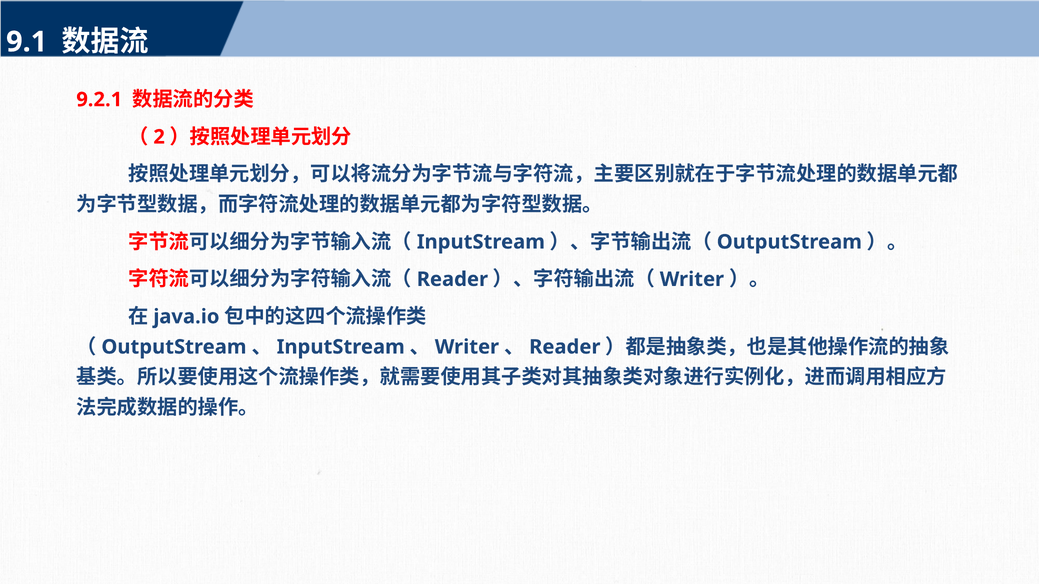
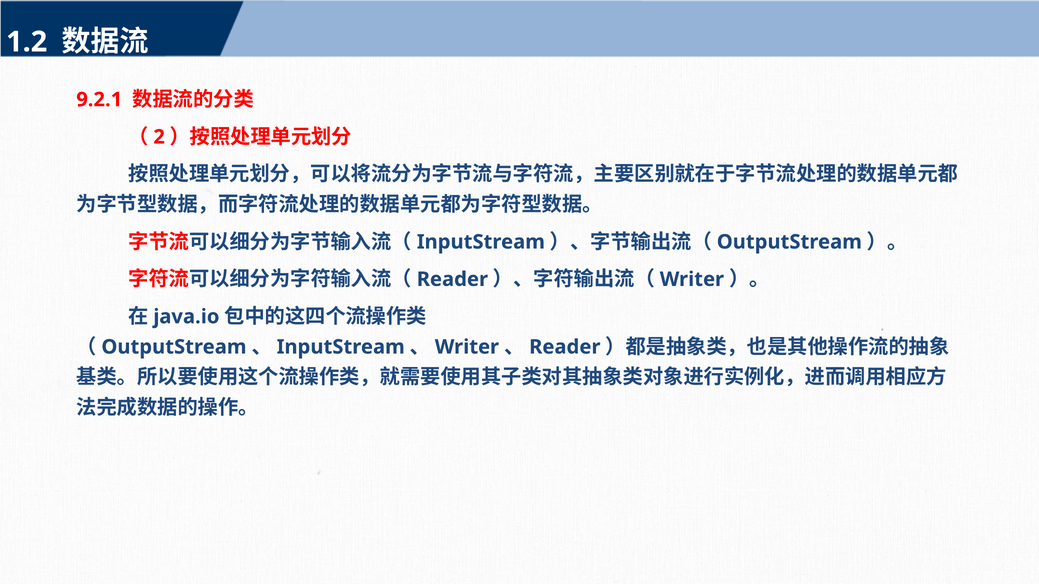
9.1: 9.1 -> 1.2
